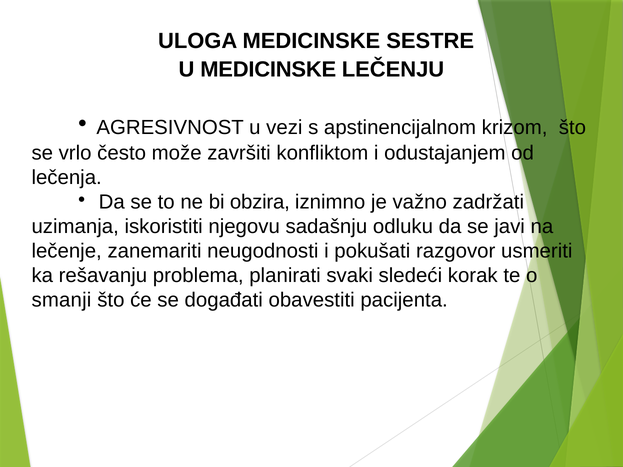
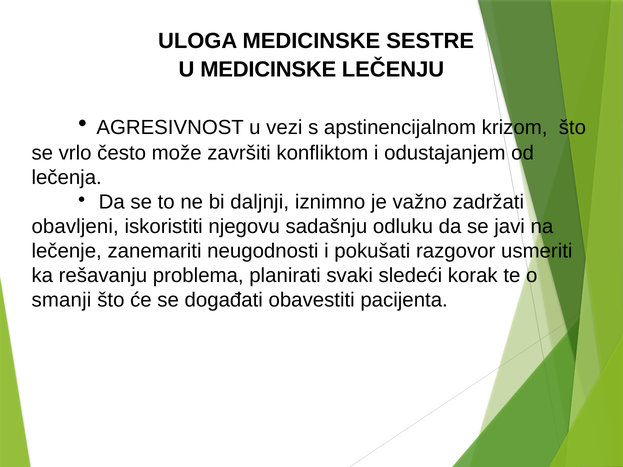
obzira: obzira -> daljnji
uzimanja: uzimanja -> obavljeni
